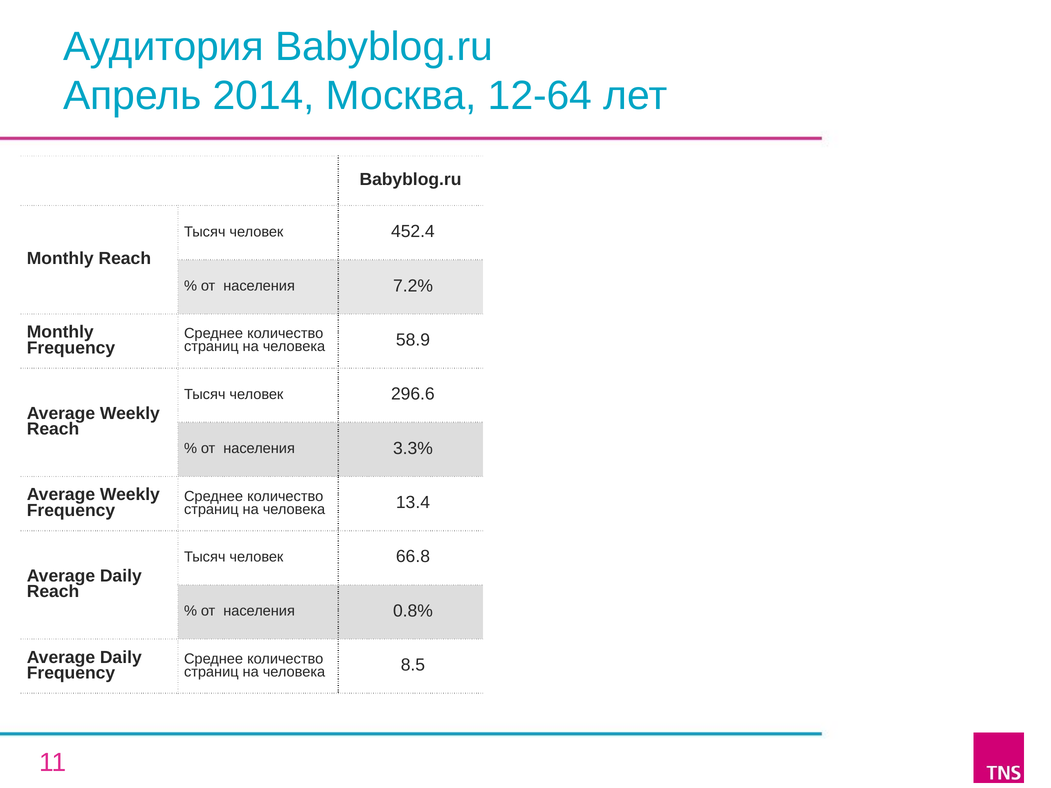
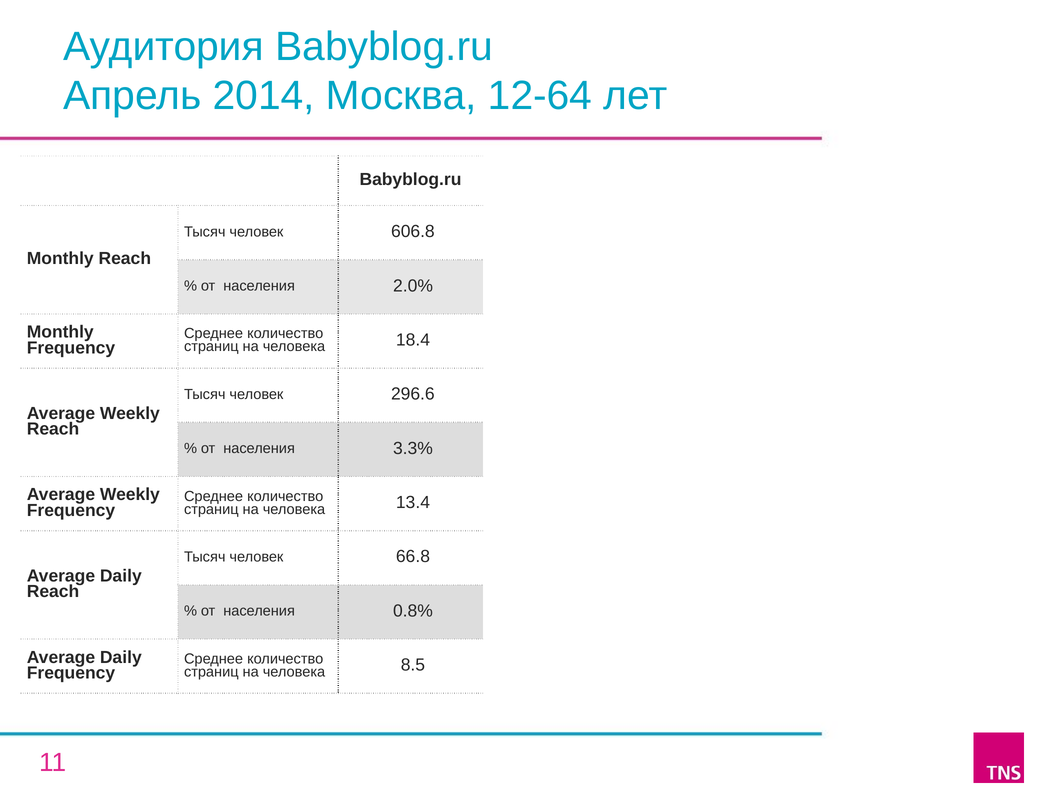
452.4: 452.4 -> 606.8
7.2%: 7.2% -> 2.0%
58.9: 58.9 -> 18.4
